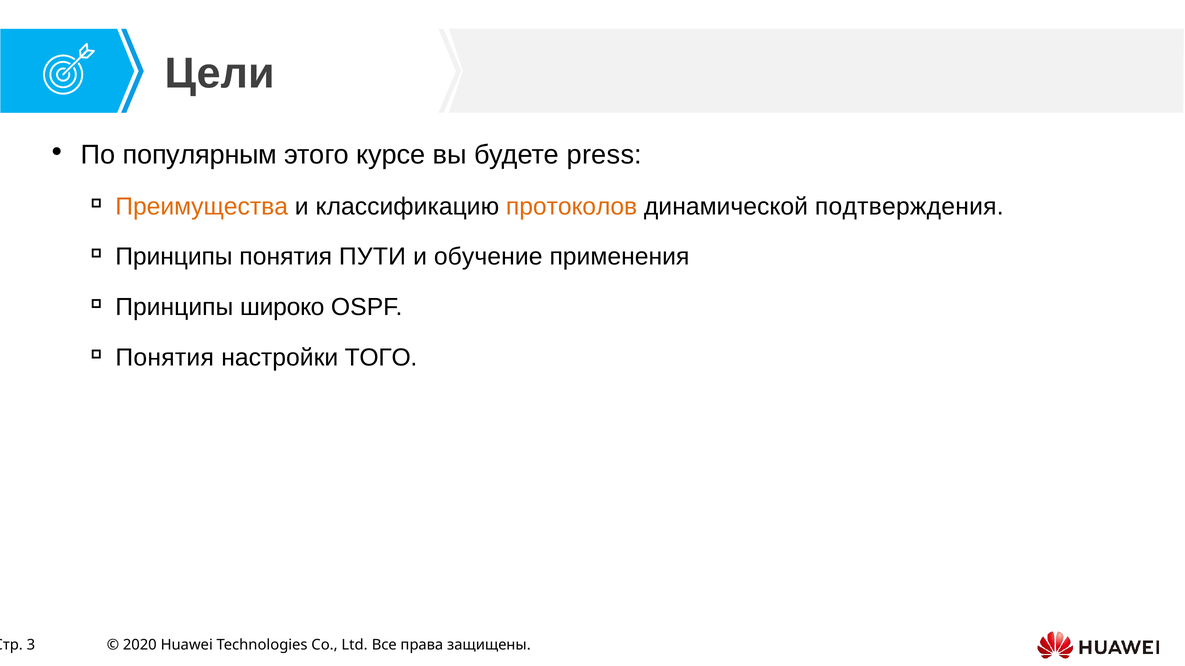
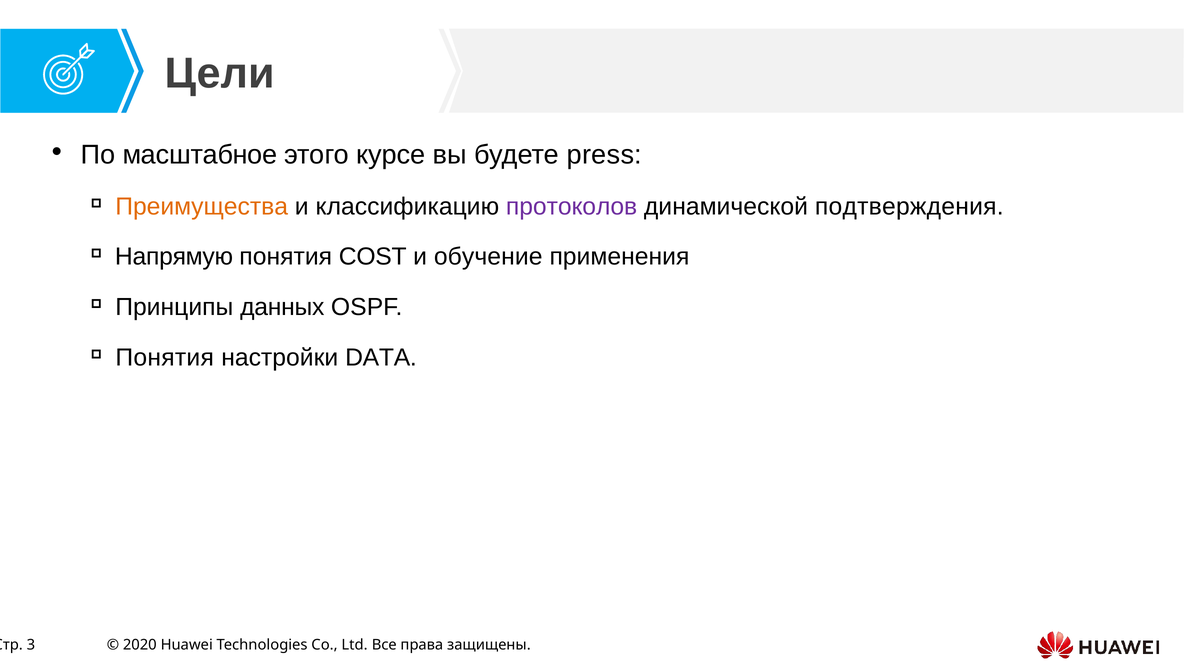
популярным: популярным -> масштабное
протоколов colour: orange -> purple
Принципы at (174, 257): Принципы -> Напрямую
ПУТИ: ПУТИ -> COST
широко: широко -> данных
ТОГО: ТОГО -> DATA
